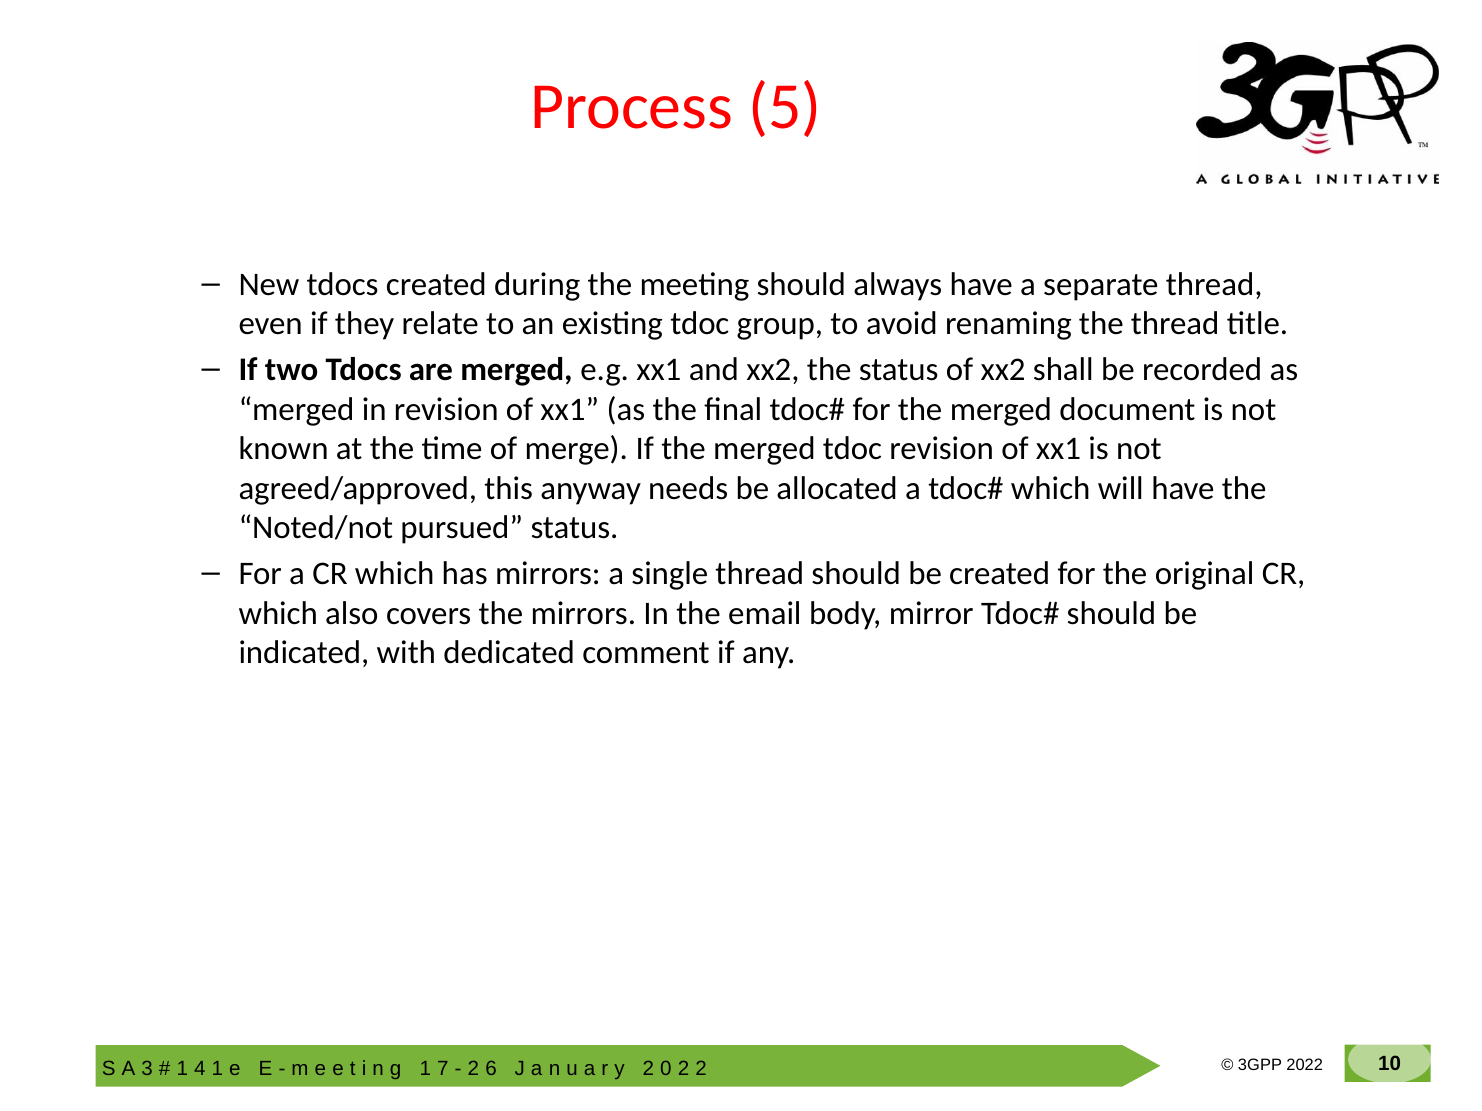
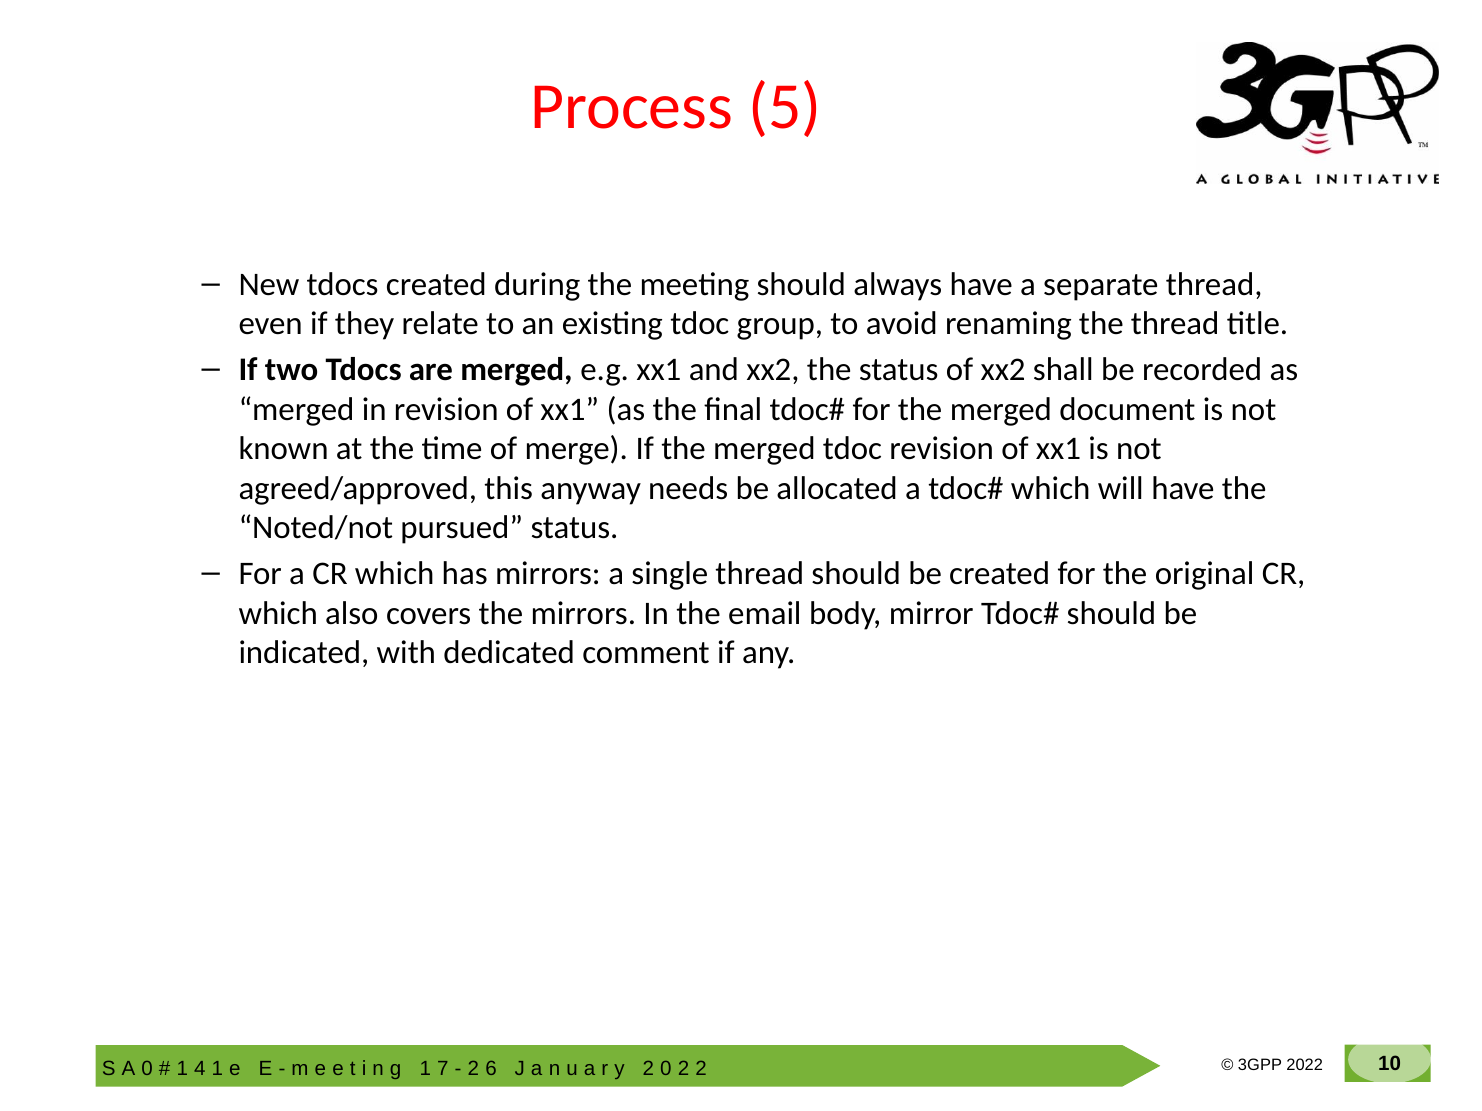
A 3: 3 -> 0
